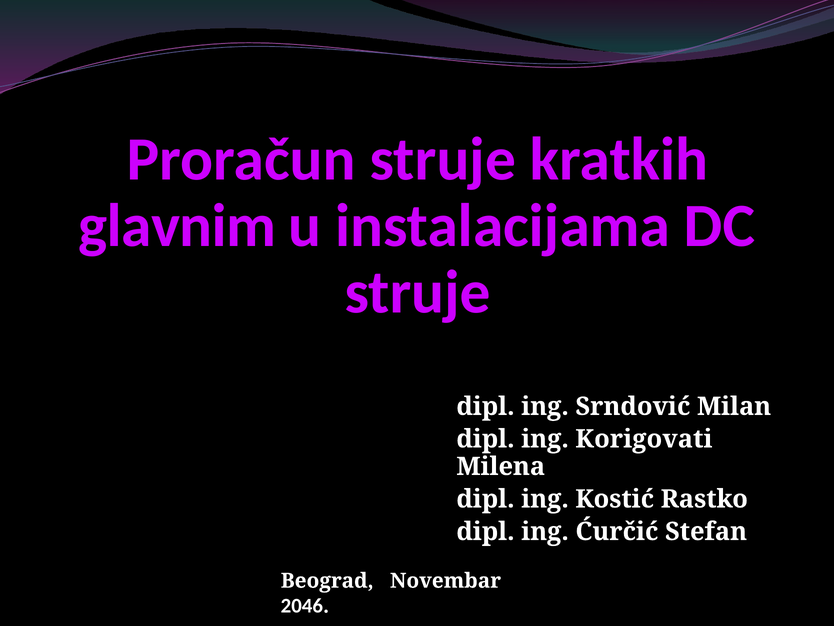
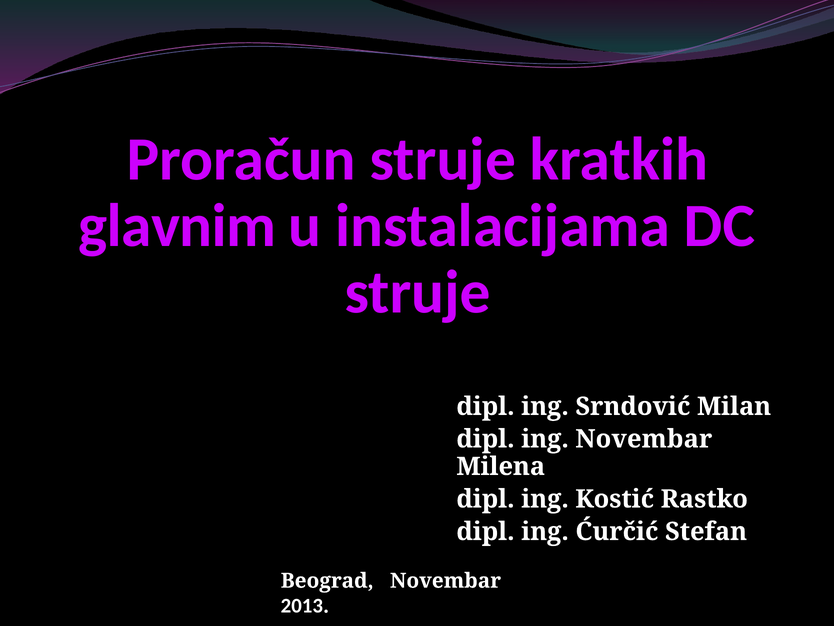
ing Korigovati: Korigovati -> Novembar
2046: 2046 -> 2013
